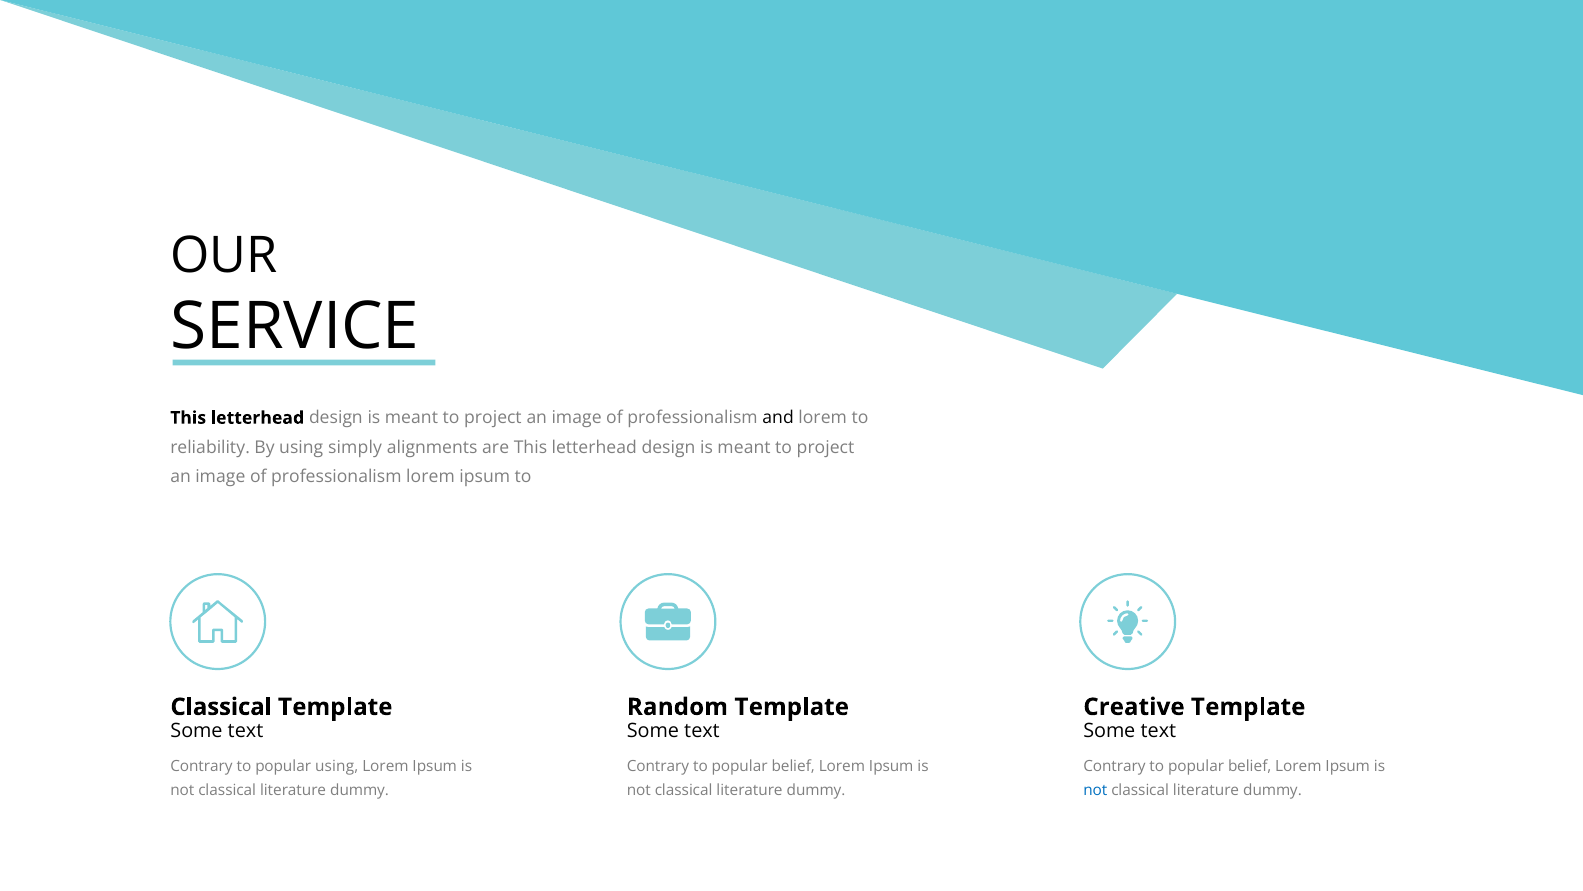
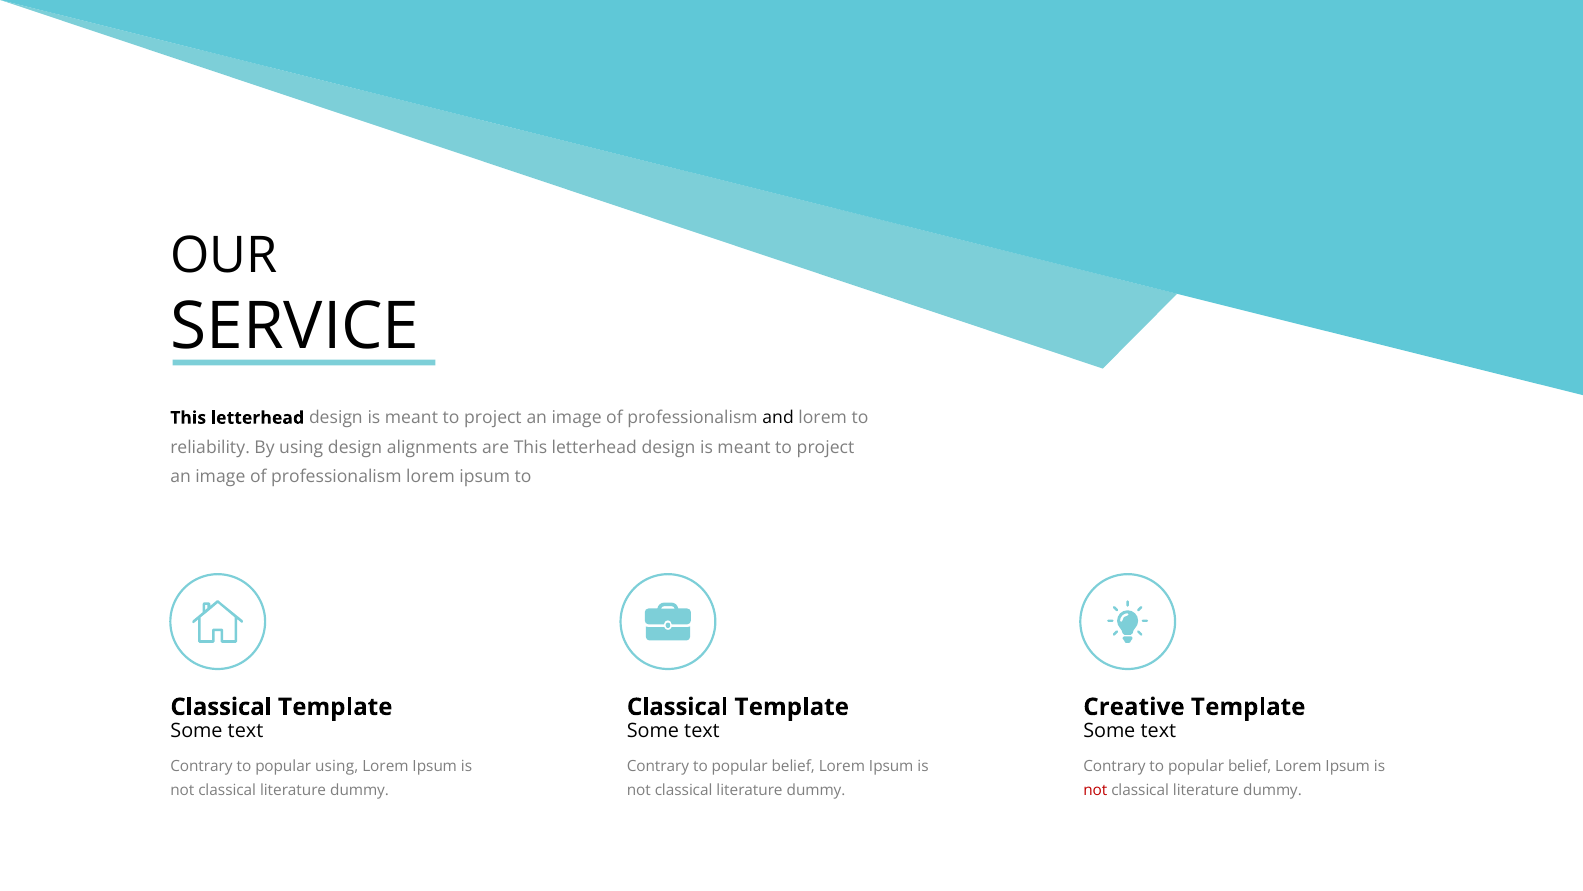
using simply: simply -> design
Random at (677, 707): Random -> Classical
not at (1095, 790) colour: blue -> red
